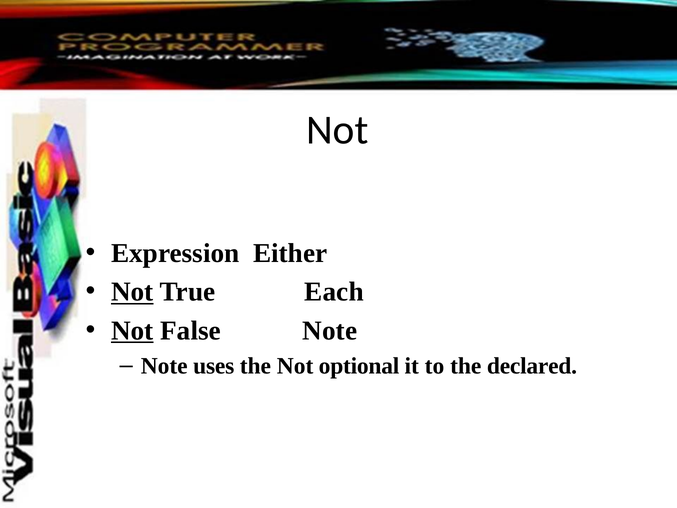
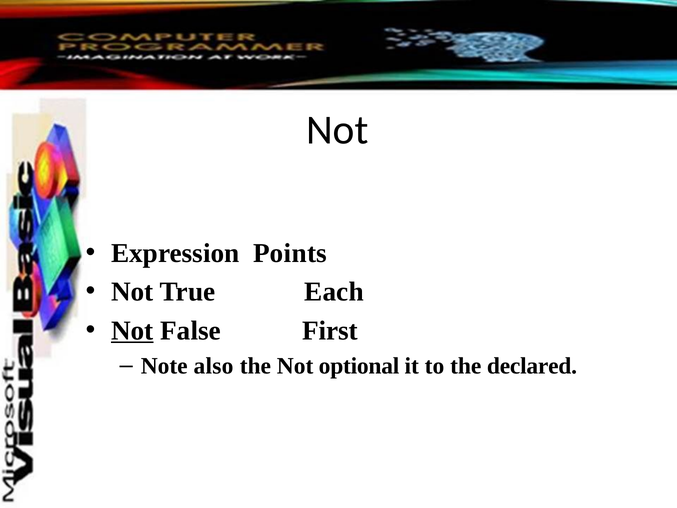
Either: Either -> Points
Not at (132, 292) underline: present -> none
False Note: Note -> First
uses: uses -> also
